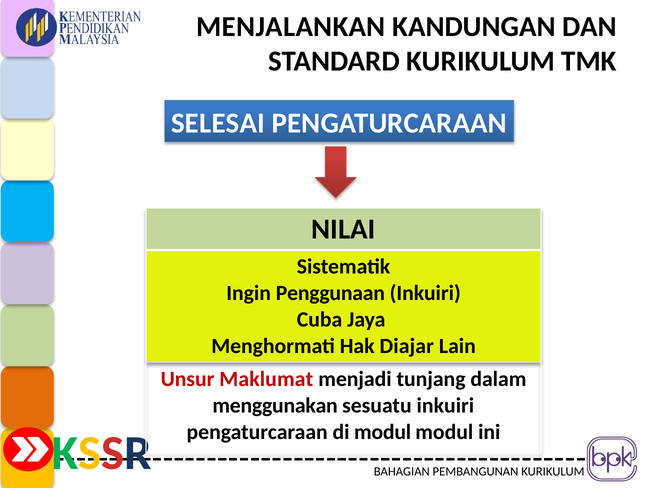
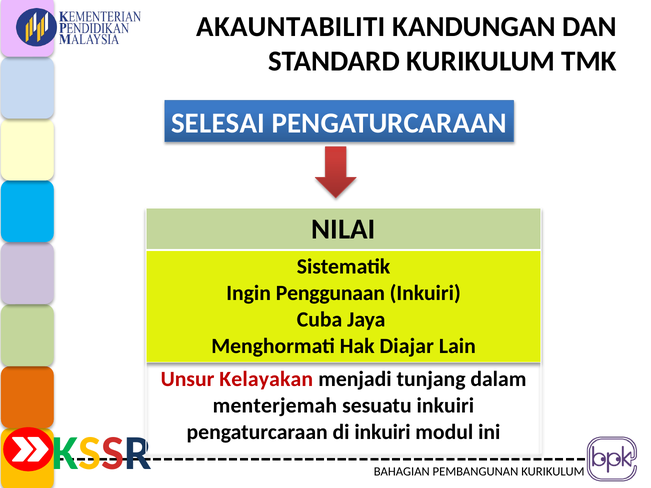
MENJALANKAN: MENJALANKAN -> AKAUNTABILITI
Maklumat: Maklumat -> Kelayakan
menggunakan: menggunakan -> menterjemah
di modul: modul -> inkuiri
